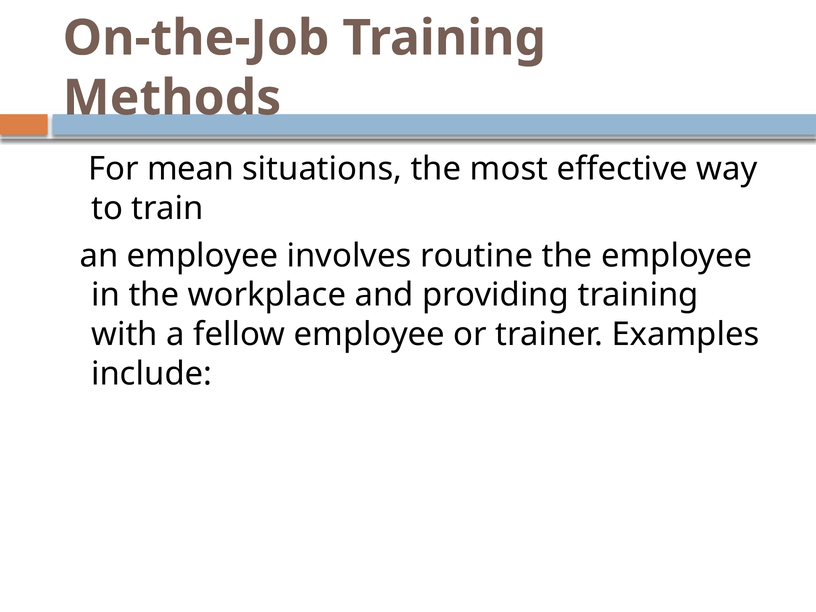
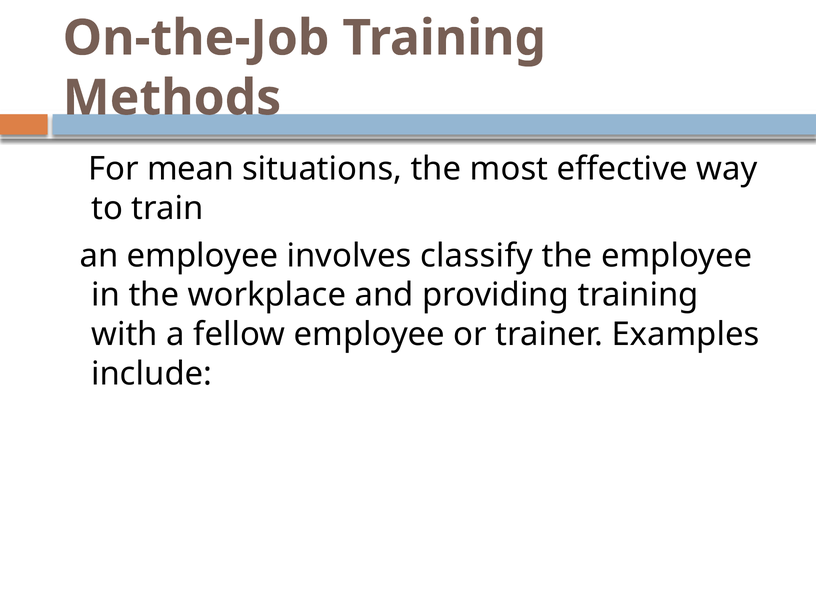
routine: routine -> classify
